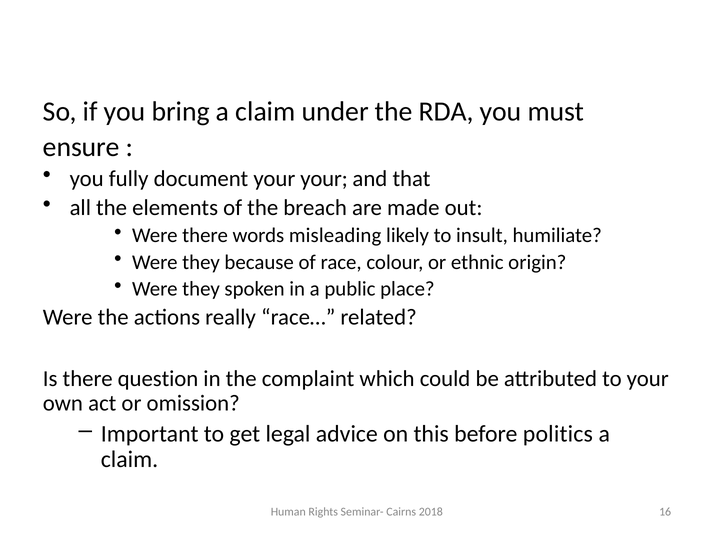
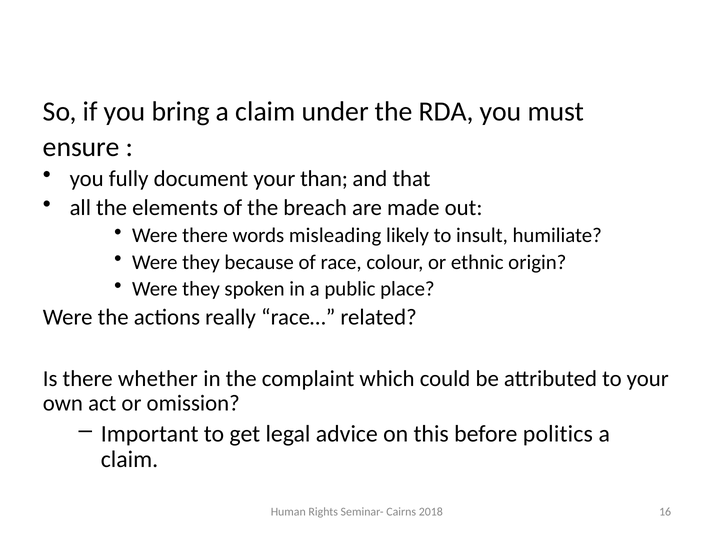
your your: your -> than
question: question -> whether
